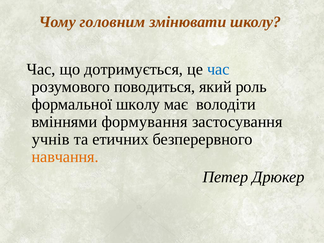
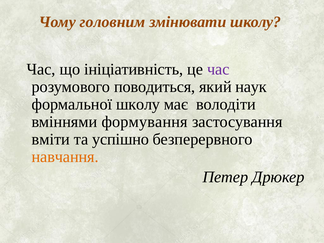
дотримується: дотримується -> ініціативність
час at (218, 69) colour: blue -> purple
роль: роль -> наук
учнів: учнів -> вміти
етичних: етичних -> успішно
